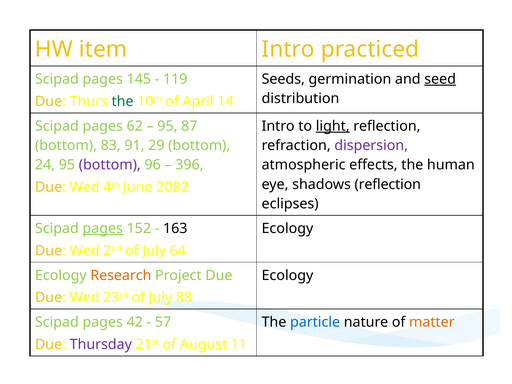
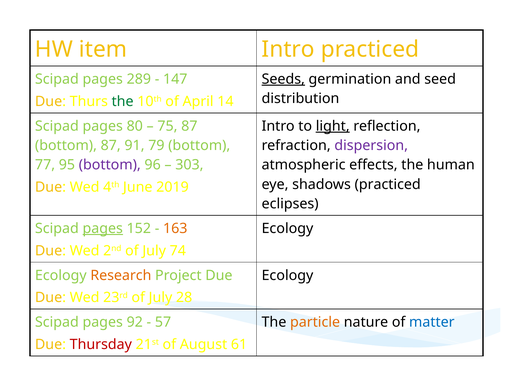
145: 145 -> 289
119: 119 -> 147
Seeds underline: none -> present
seed underline: present -> none
62: 62 -> 80
95 at (167, 126): 95 -> 75
bottom 83: 83 -> 87
29: 29 -> 79
24: 24 -> 77
396: 396 -> 303
shadows reflection: reflection -> practiced
2082: 2082 -> 2019
163 colour: black -> orange
64: 64 -> 74
88: 88 -> 28
42: 42 -> 92
particle colour: blue -> orange
matter colour: orange -> blue
Thursday colour: purple -> red
11: 11 -> 61
